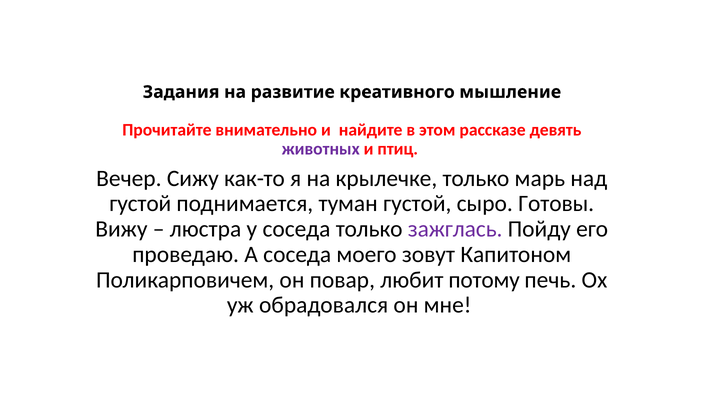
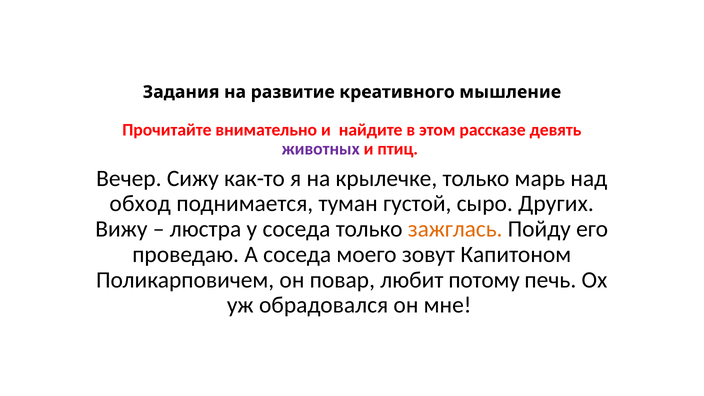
густой at (140, 204): густой -> обход
Готовы: Готовы -> Других
зажглась colour: purple -> orange
